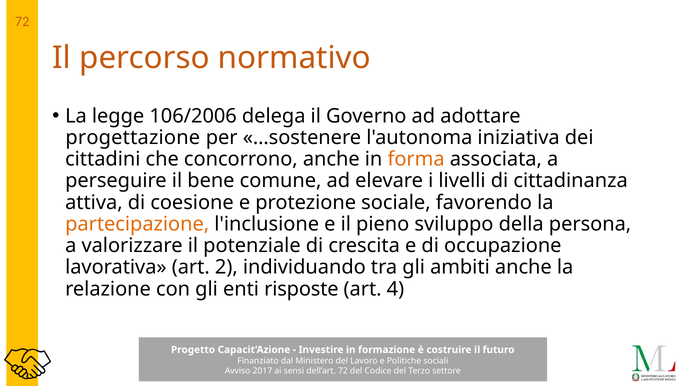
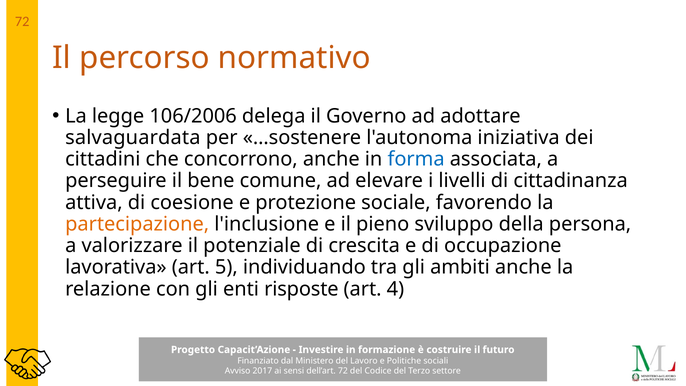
progettazione: progettazione -> salvaguardata
forma colour: orange -> blue
2: 2 -> 5
